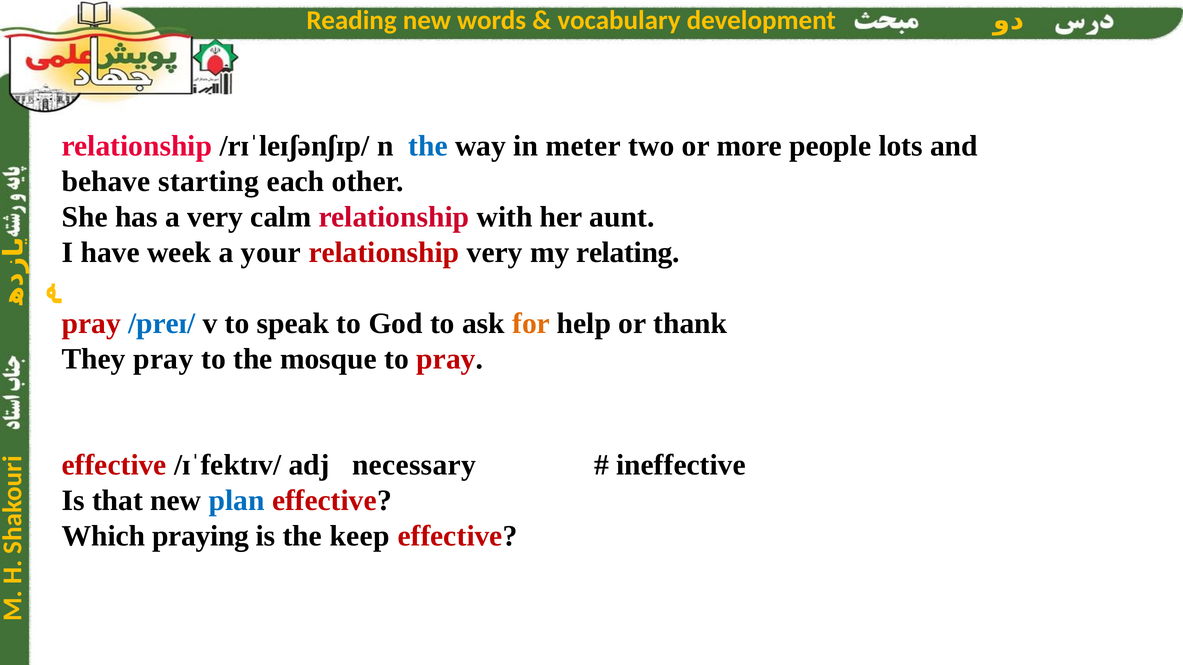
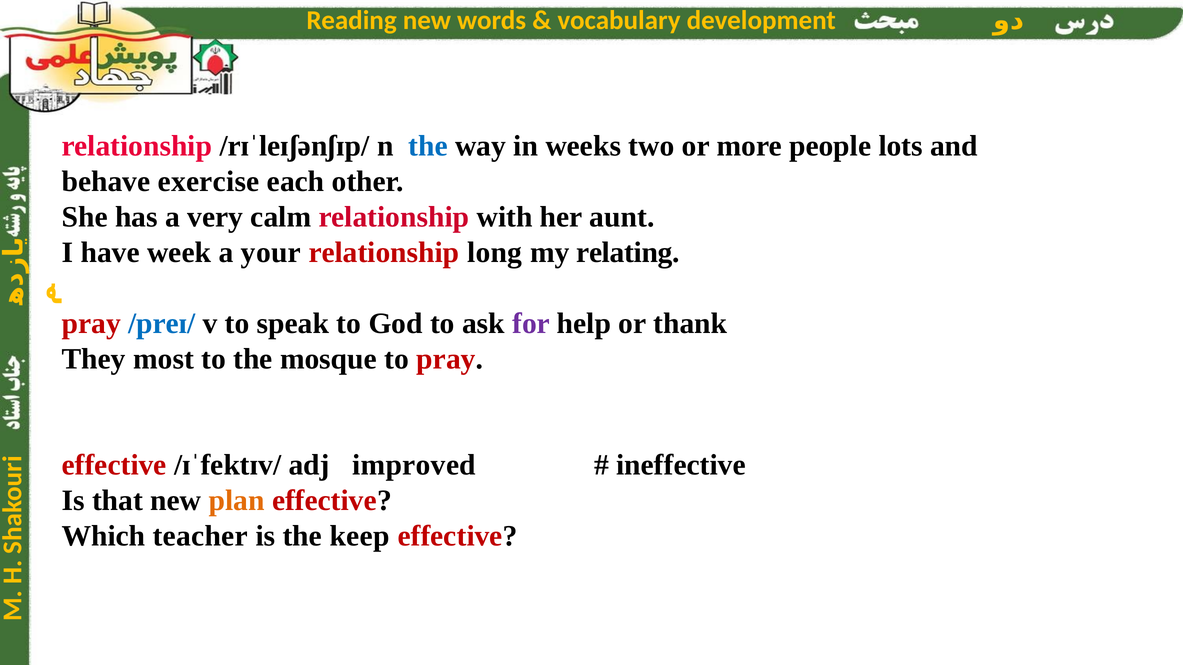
meter: meter -> weeks
starting: starting -> exercise
relationship very: very -> long
for colour: orange -> purple
They pray: pray -> most
necessary: necessary -> improved
plan colour: blue -> orange
praying: praying -> teacher
